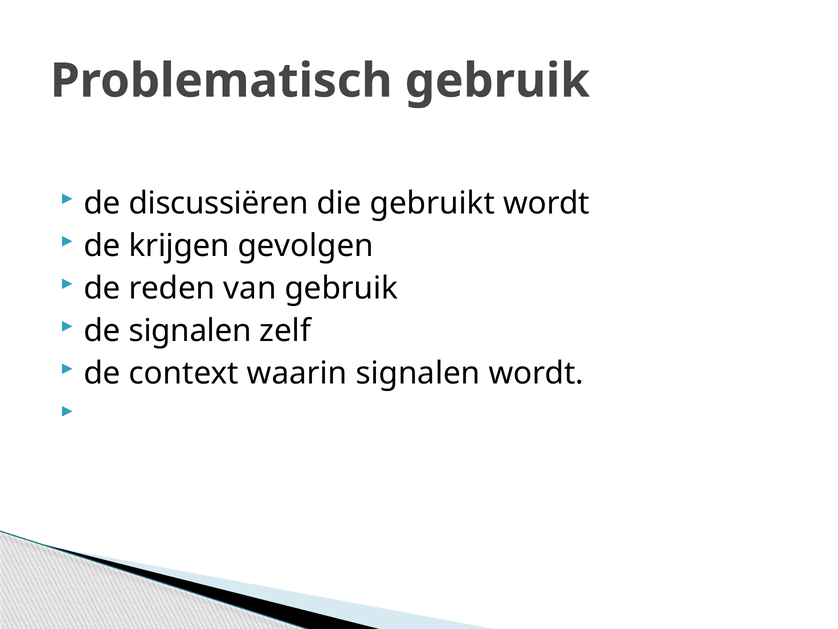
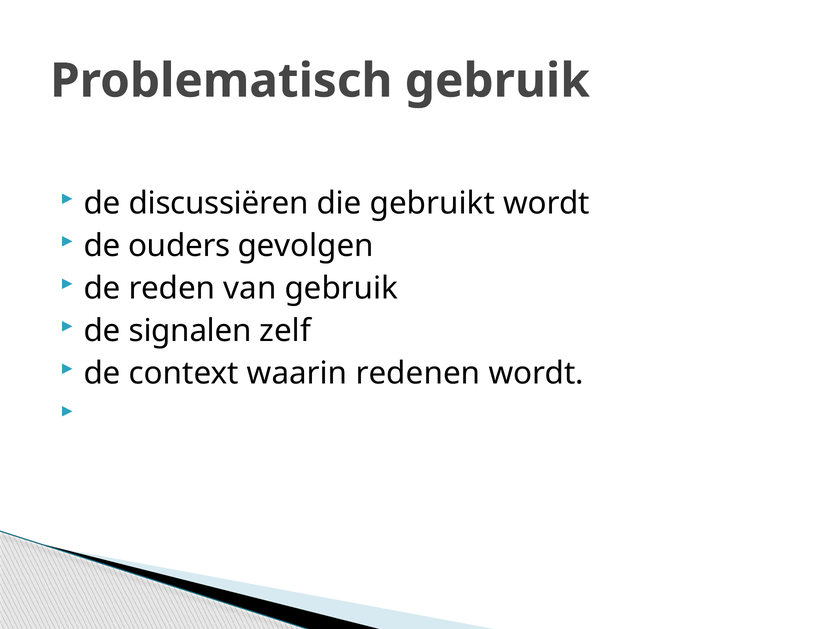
krijgen: krijgen -> ouders
waarin signalen: signalen -> redenen
